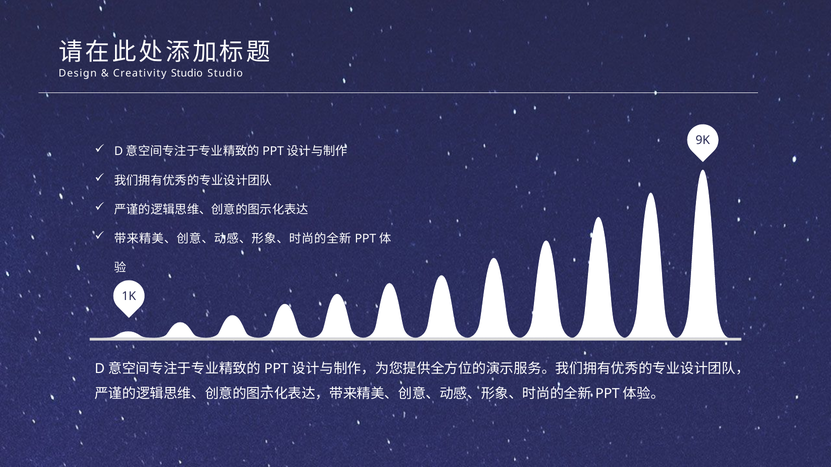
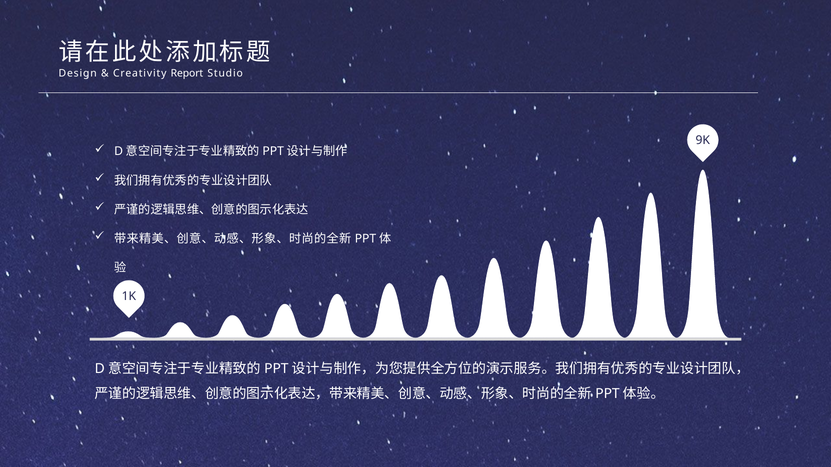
Creativity Studio: Studio -> Report
